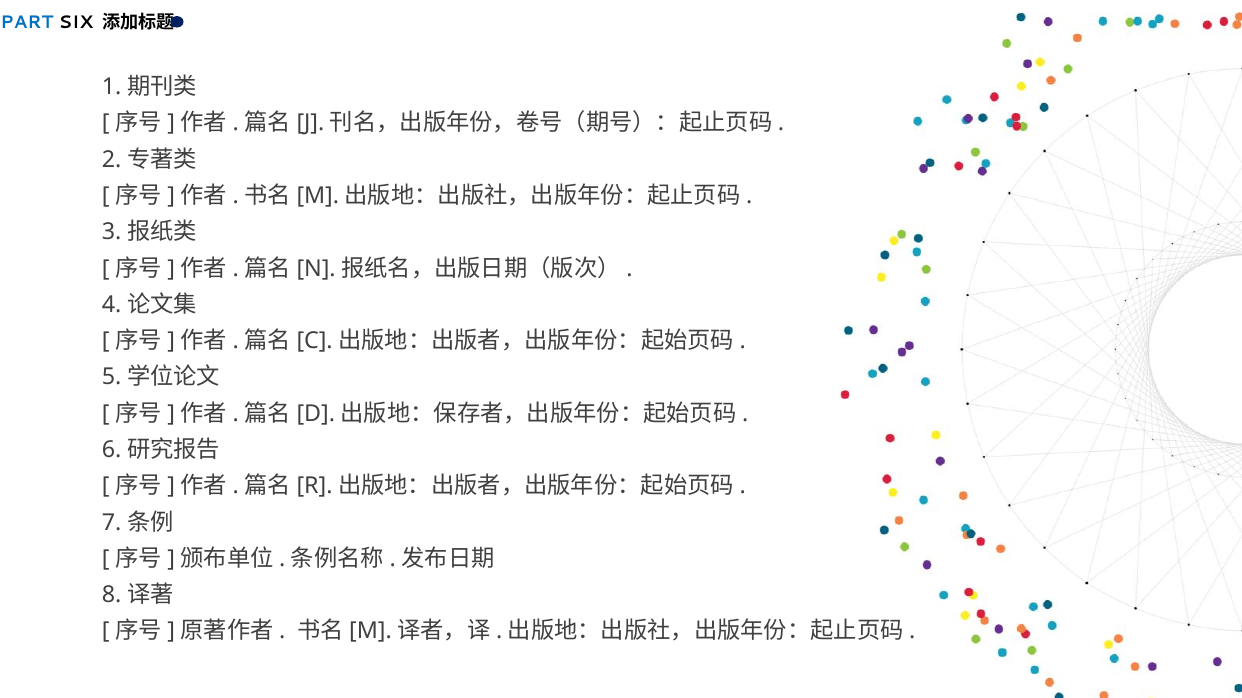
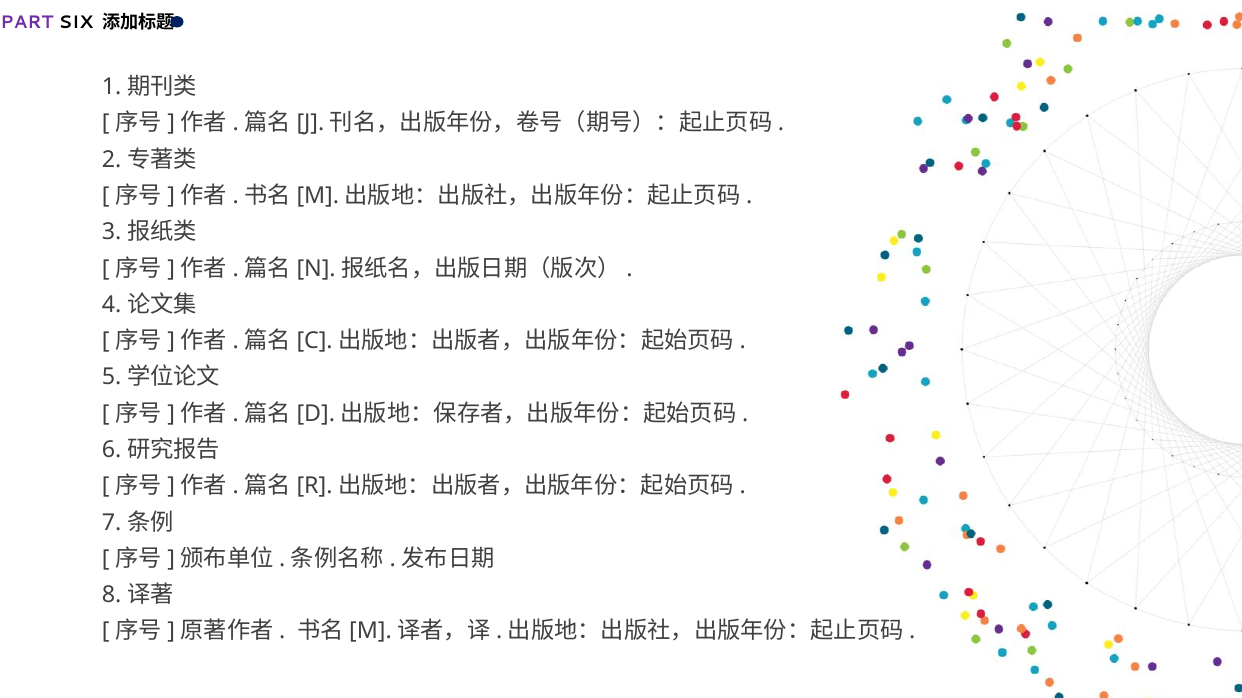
PART colour: blue -> purple
